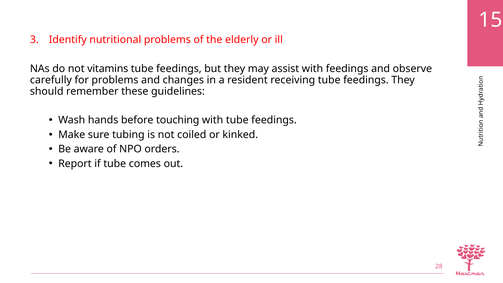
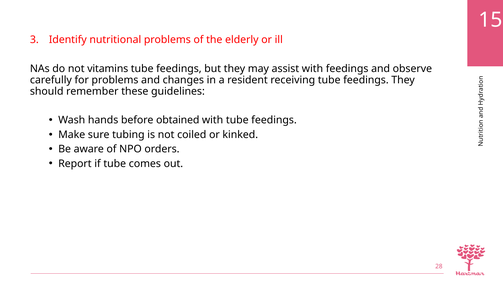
touching: touching -> obtained
